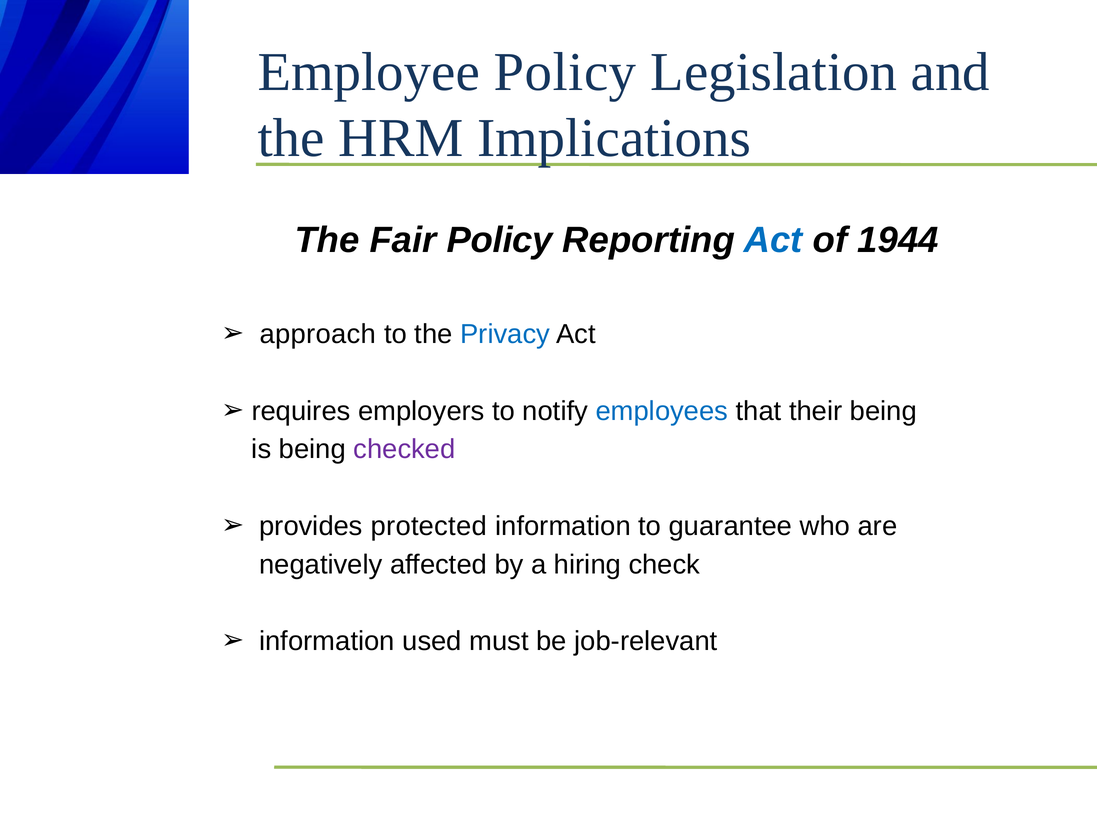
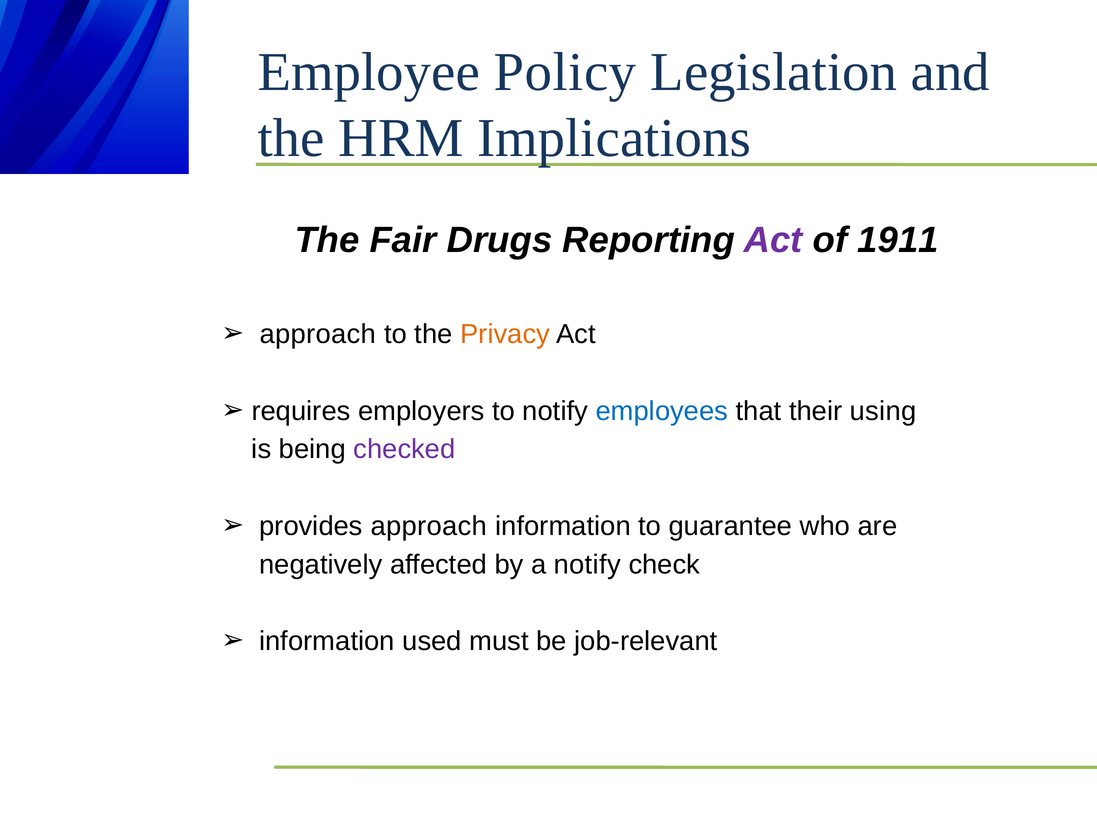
Fair Policy: Policy -> Drugs
Act at (773, 240) colour: blue -> purple
1944: 1944 -> 1911
Privacy colour: blue -> orange
their being: being -> using
provides protected: protected -> approach
a hiring: hiring -> notify
